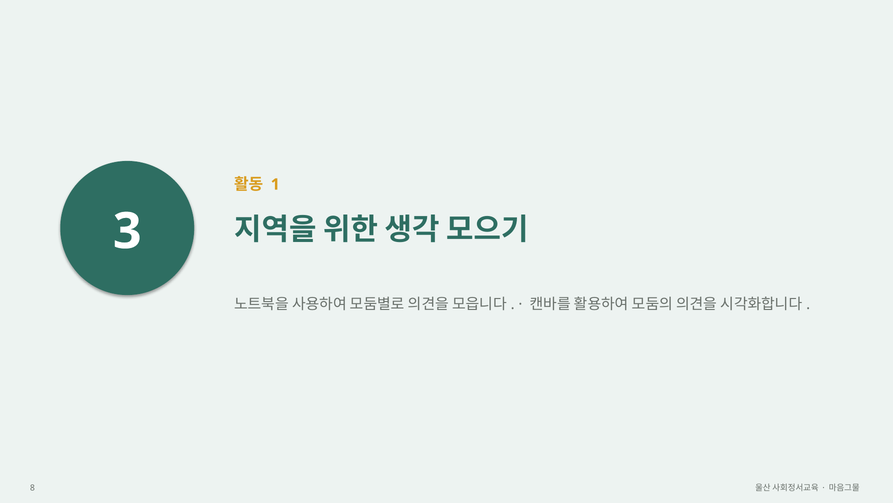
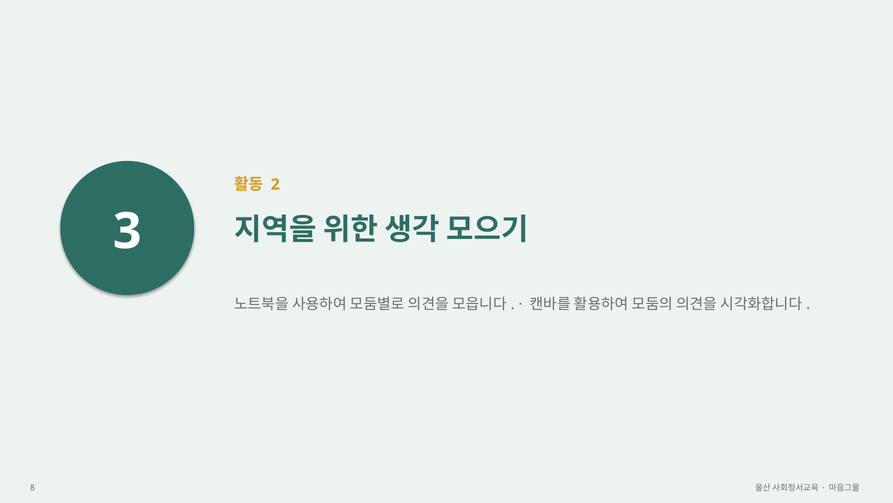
1: 1 -> 2
